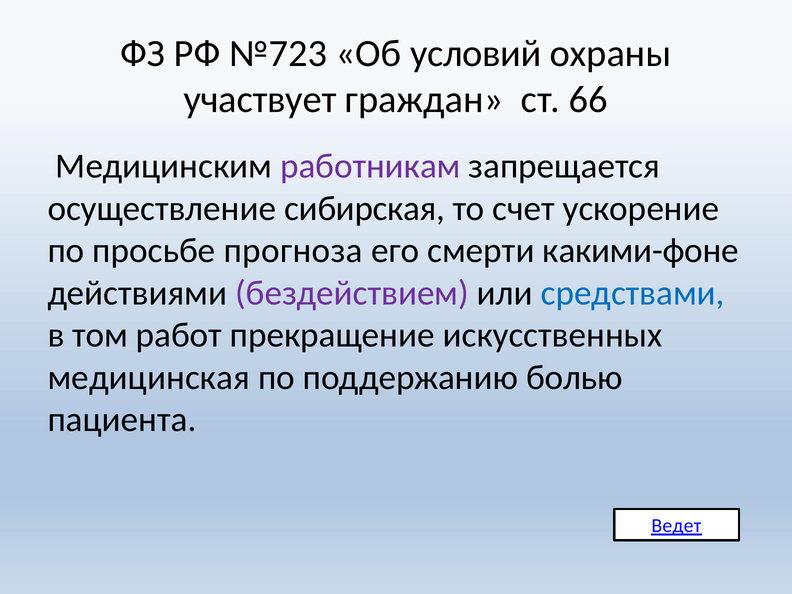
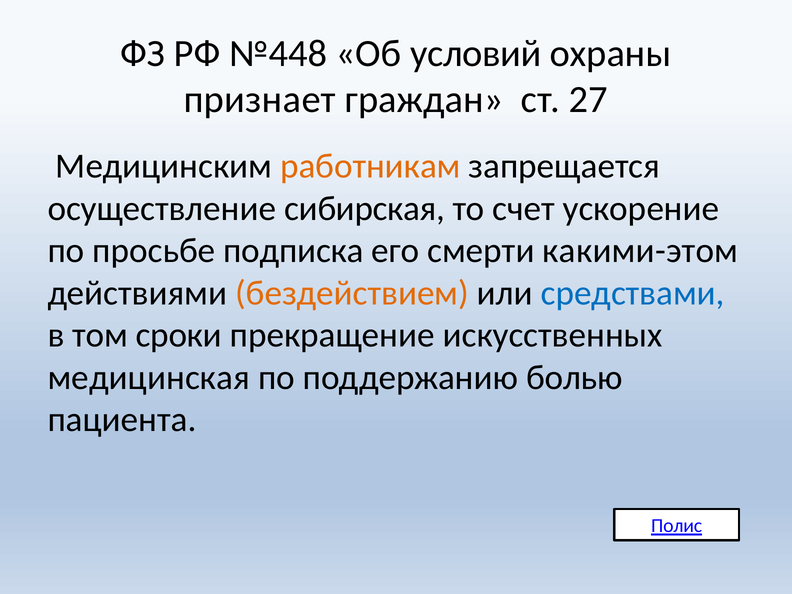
№723: №723 -> №448
участвует: участвует -> признает
66: 66 -> 27
работникам colour: purple -> orange
прогноза: прогноза -> подписка
какими-фоне: какими-фоне -> какими-этом
бездействием colour: purple -> orange
работ: работ -> сроки
Ведет: Ведет -> Полис
